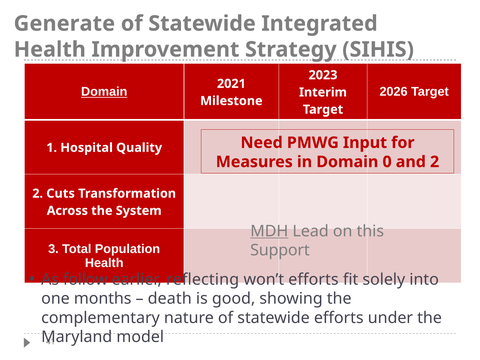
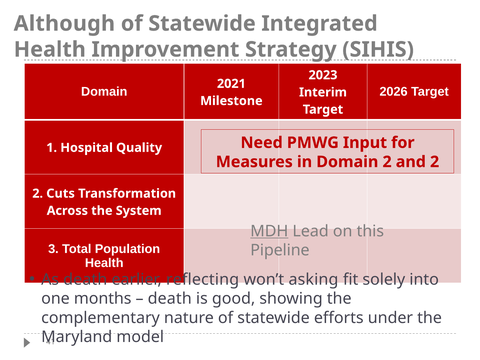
Generate: Generate -> Although
Domain at (104, 92) underline: present -> none
Domain 0: 0 -> 2
Support: Support -> Pipeline
As follow: follow -> death
won’t efforts: efforts -> asking
